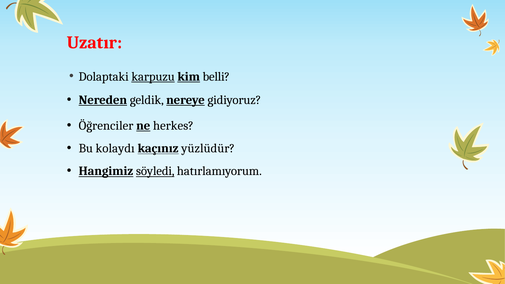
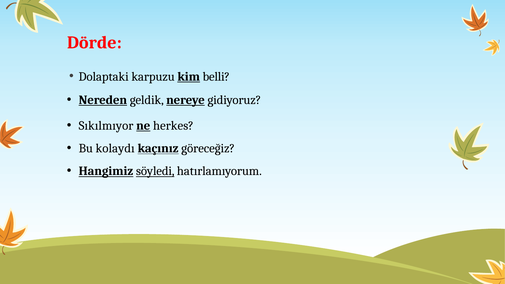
Uzatır: Uzatır -> Dörde
karpuzu underline: present -> none
Öğrenciler: Öğrenciler -> Sıkılmıyor
yüzlüdür: yüzlüdür -> göreceğiz
